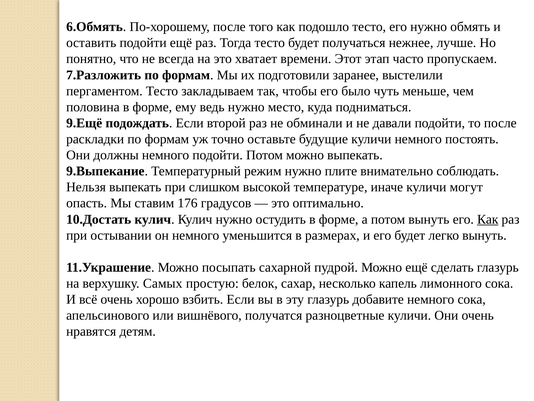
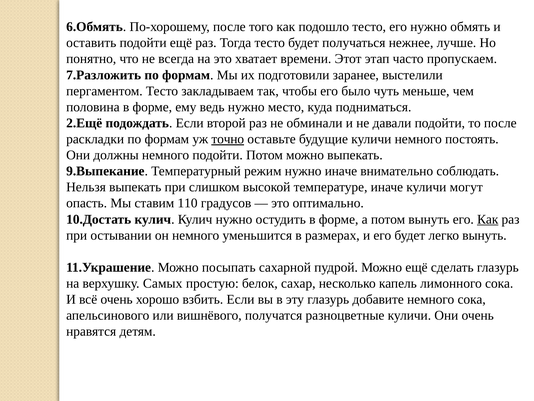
9.Ещё: 9.Ещё -> 2.Ещё
точно underline: none -> present
нужно плите: плите -> иначе
176: 176 -> 110
